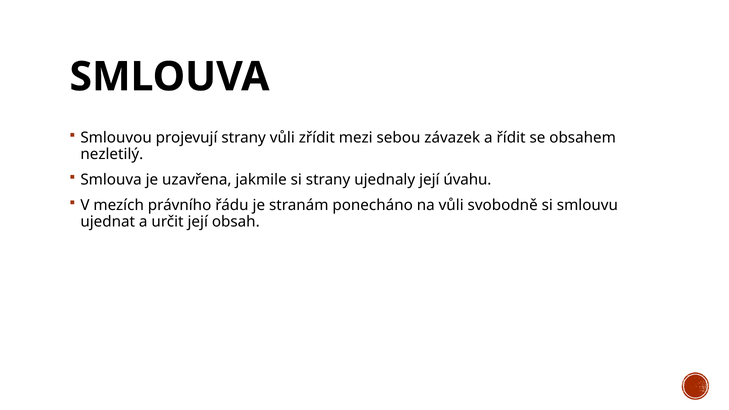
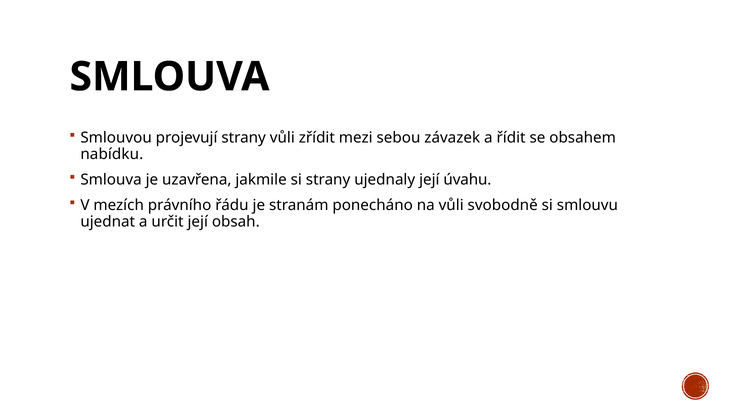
nezletilý: nezletilý -> nabídku
